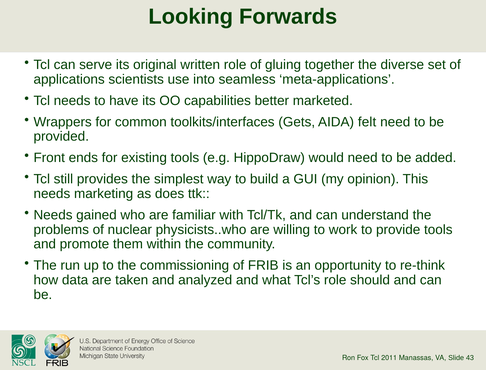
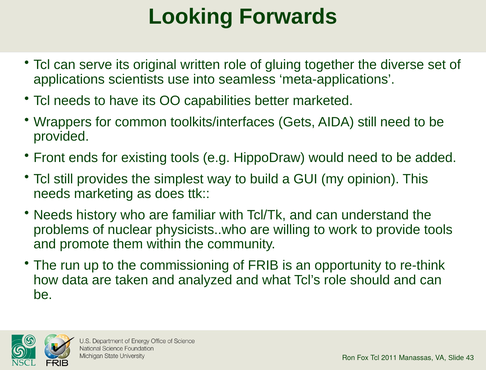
AIDA felt: felt -> still
gained: gained -> history
